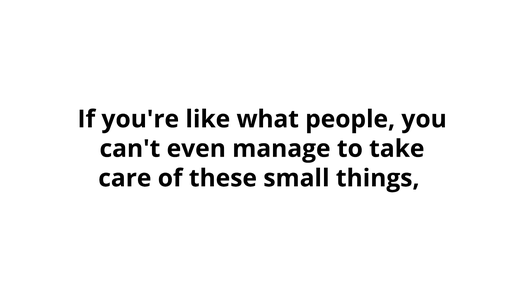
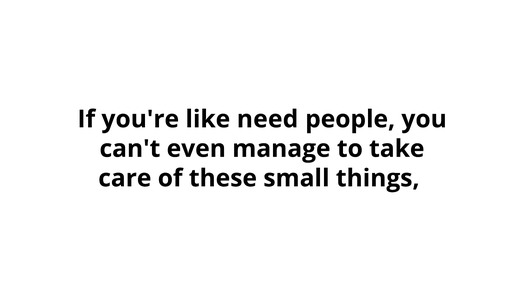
what: what -> need
